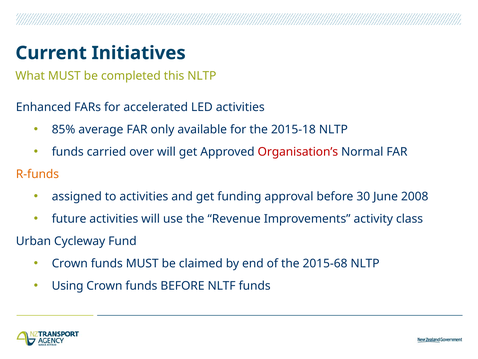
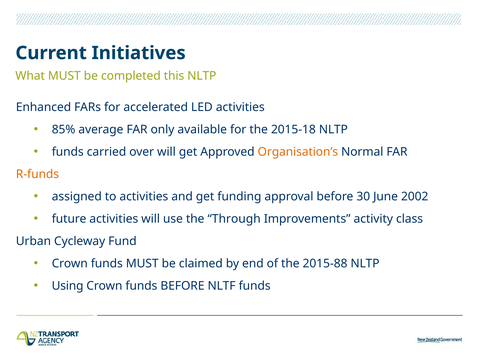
Organisation’s colour: red -> orange
2008: 2008 -> 2002
Revenue: Revenue -> Through
2015-68: 2015-68 -> 2015-88
